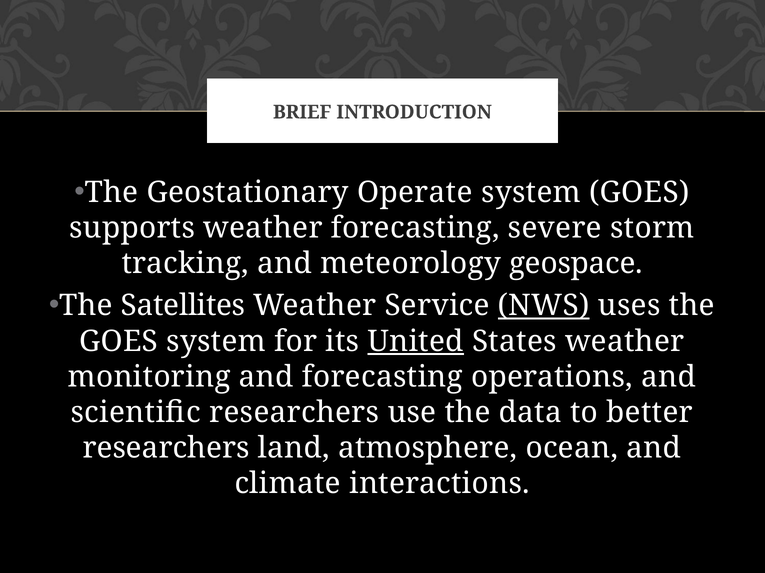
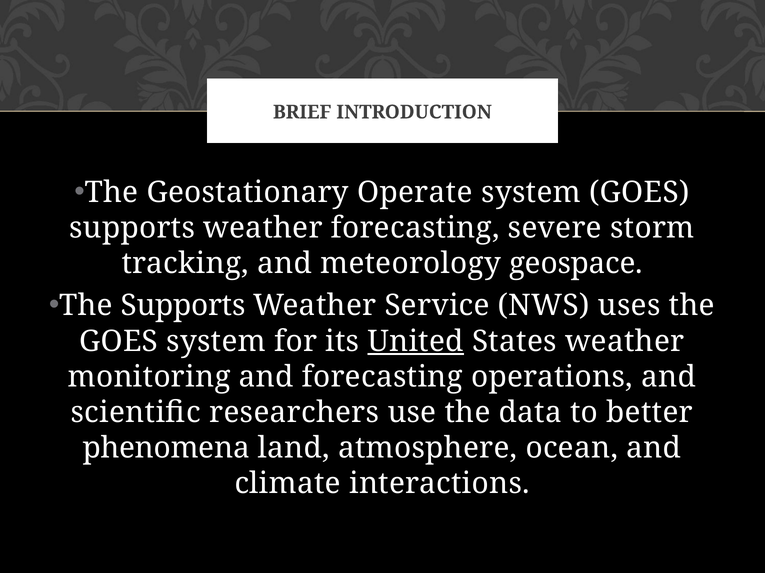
The Satellites: Satellites -> Supports
NWS underline: present -> none
researchers at (166, 449): researchers -> phenomena
